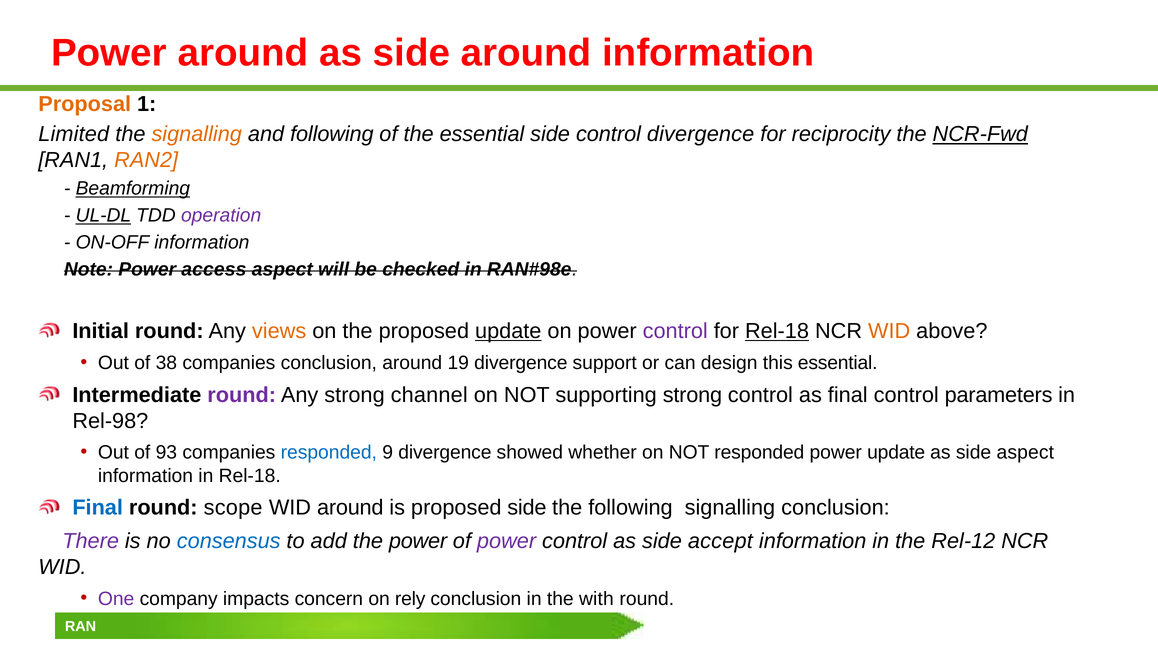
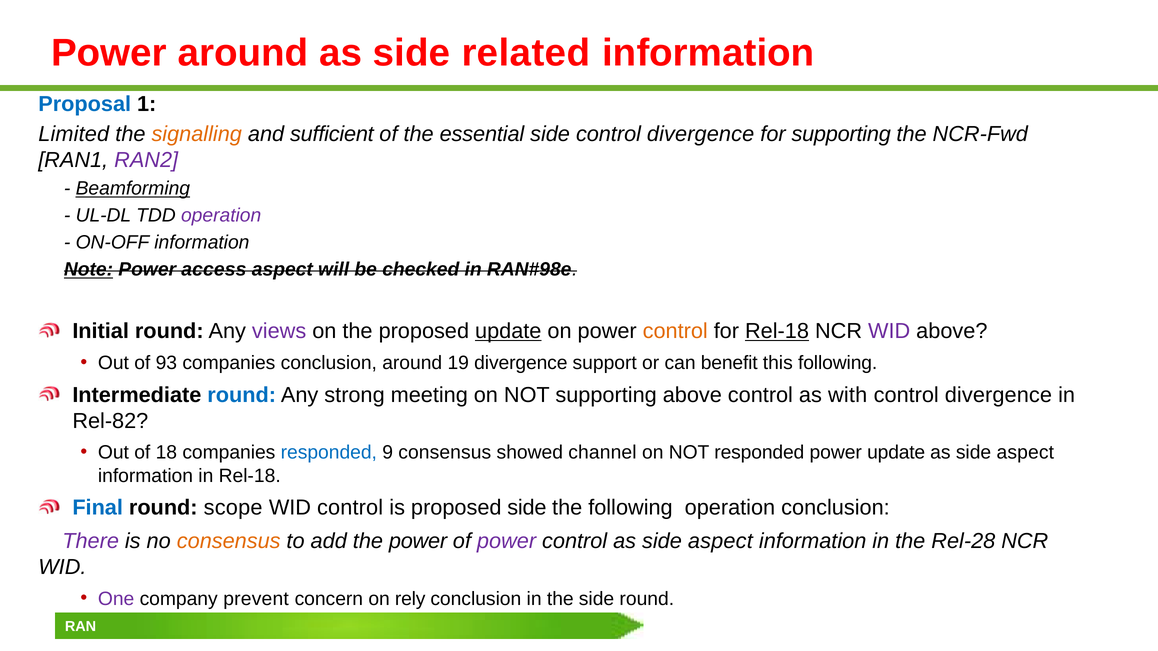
side around: around -> related
Proposal colour: orange -> blue
and following: following -> sufficient
for reciprocity: reciprocity -> supporting
NCR-Fwd underline: present -> none
RAN2 colour: orange -> purple
UL-DL underline: present -> none
Note underline: none -> present
views colour: orange -> purple
control at (675, 331) colour: purple -> orange
WID at (889, 331) colour: orange -> purple
38: 38 -> 93
design: design -> benefit
this essential: essential -> following
round at (242, 395) colour: purple -> blue
channel: channel -> meeting
supporting strong: strong -> above
as final: final -> with
parameters at (999, 395): parameters -> divergence
Rel-98: Rel-98 -> Rel-82
93: 93 -> 18
9 divergence: divergence -> consensus
whether: whether -> channel
WID around: around -> control
following signalling: signalling -> operation
consensus at (229, 541) colour: blue -> orange
control as side accept: accept -> aspect
Rel-12: Rel-12 -> Rel-28
impacts: impacts -> prevent
the with: with -> side
